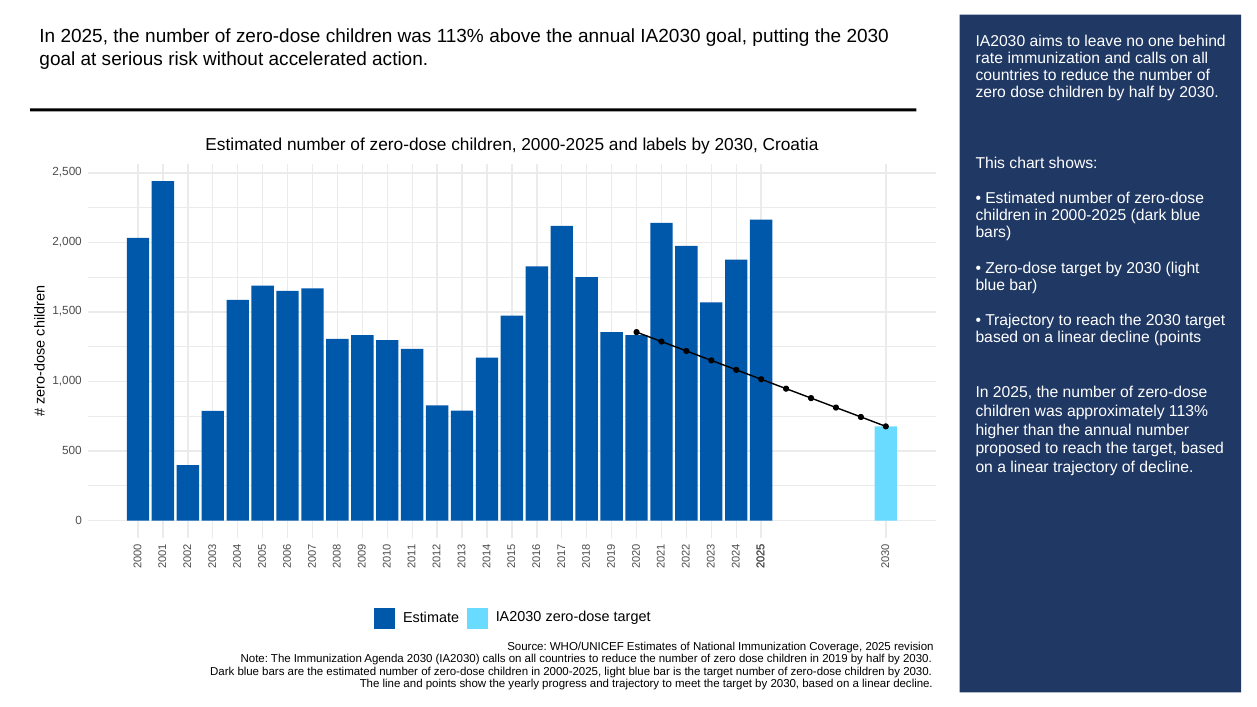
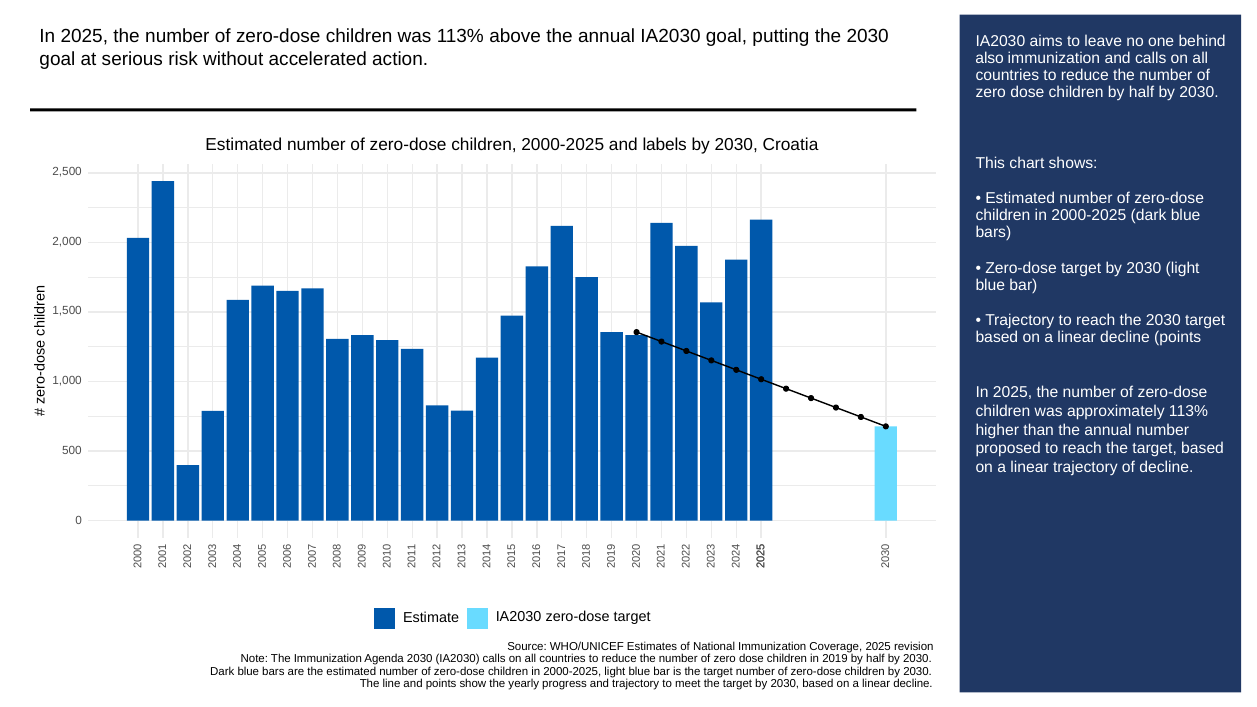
rate: rate -> also
